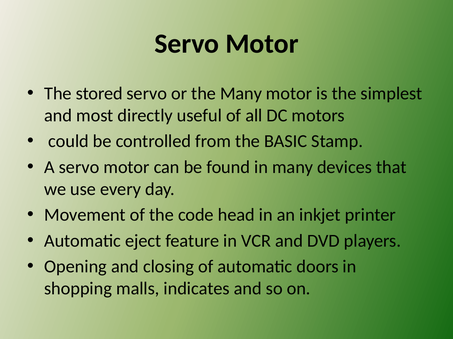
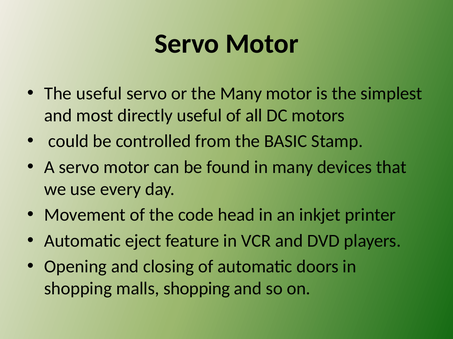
The stored: stored -> useful
malls indicates: indicates -> shopping
